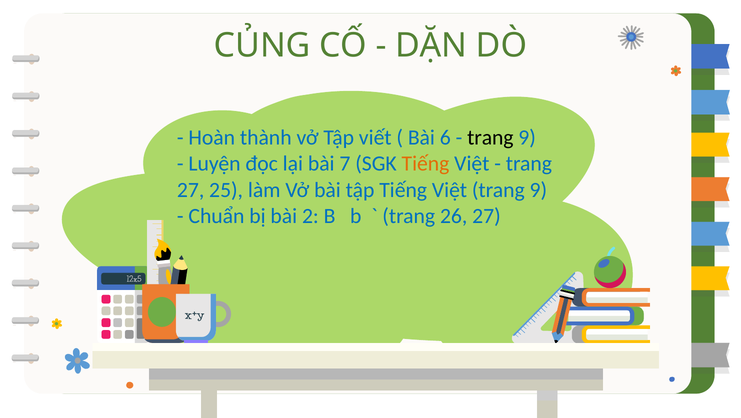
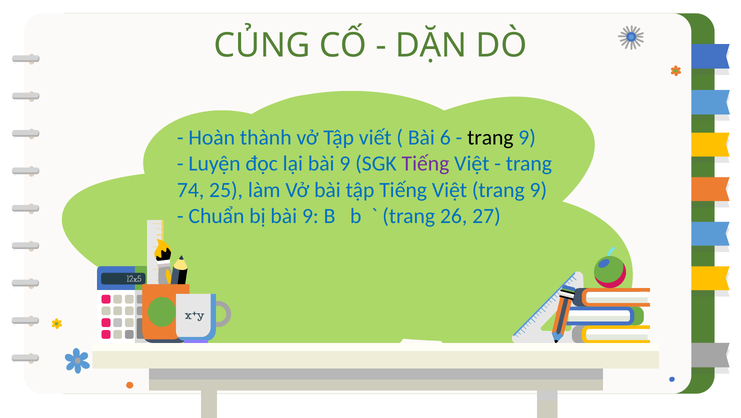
lại bài 7: 7 -> 9
Tiếng at (425, 164) colour: orange -> purple
27 at (191, 190): 27 -> 74
bị bài 2: 2 -> 9
